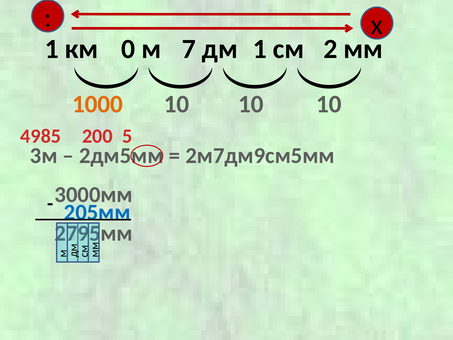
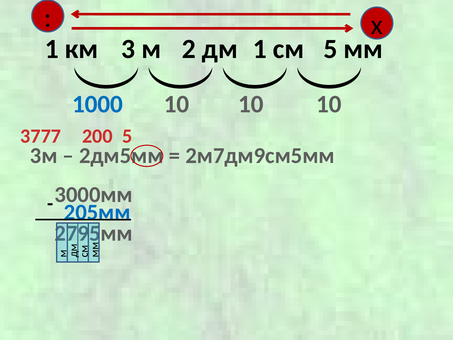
0: 0 -> 3
7: 7 -> 2
см 2: 2 -> 5
1000 colour: orange -> blue
4985: 4985 -> 3777
